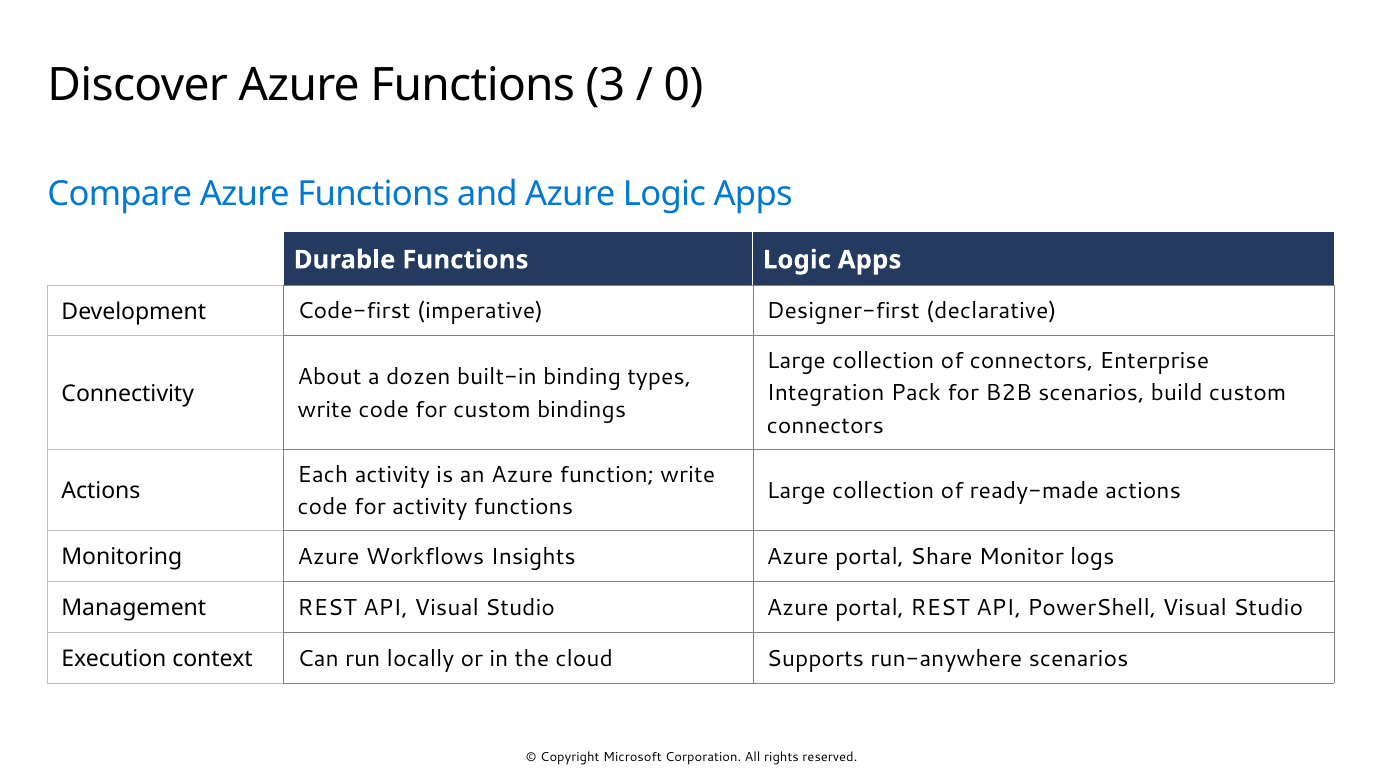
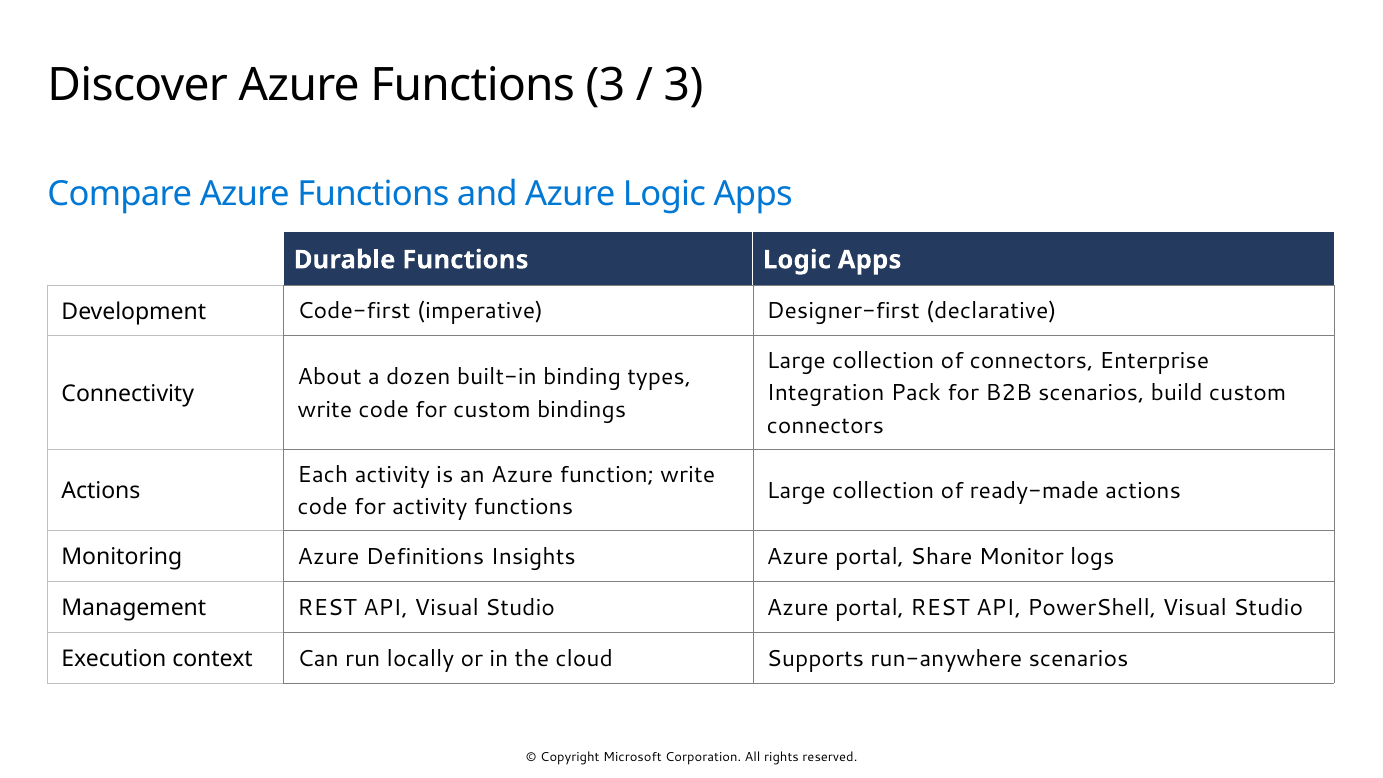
0 at (684, 85): 0 -> 3
Workflows: Workflows -> Definitions
